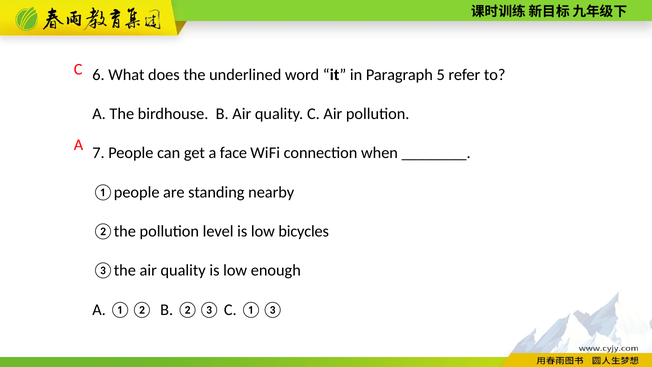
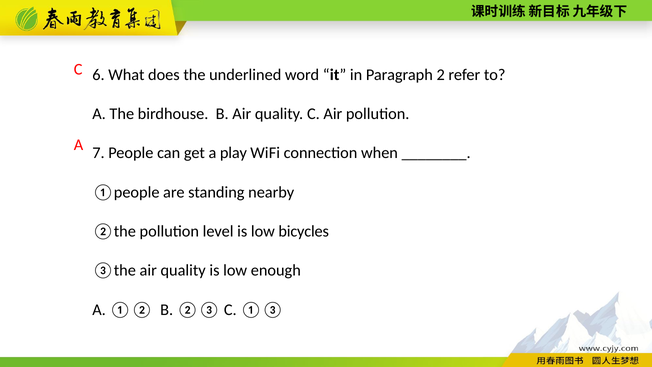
5: 5 -> 2
face: face -> play
